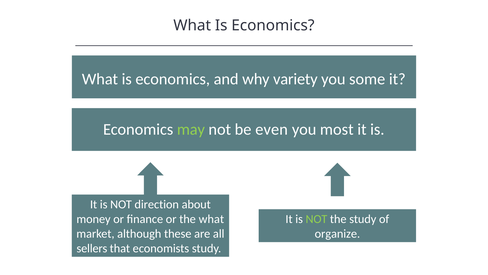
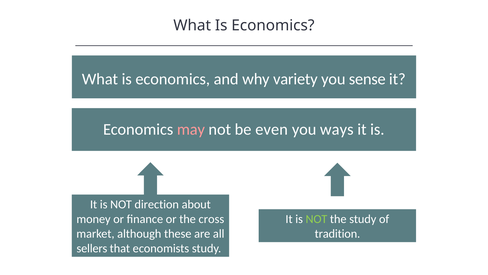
some: some -> sense
may colour: light green -> pink
most: most -> ways
the what: what -> cross
organize: organize -> tradition
